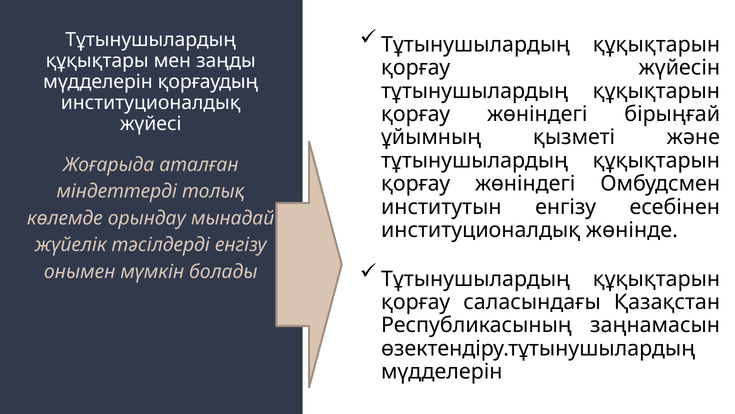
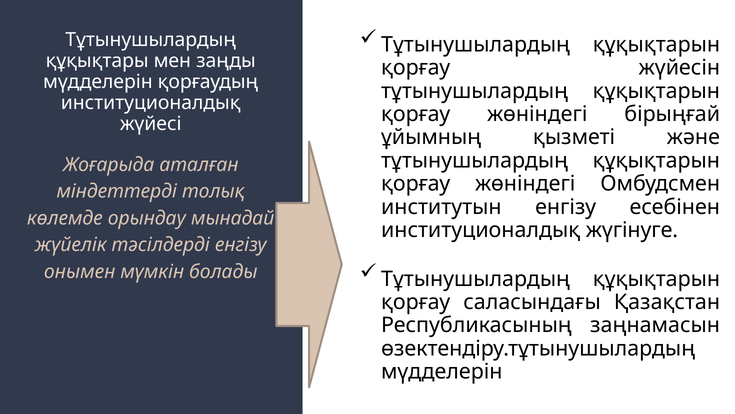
жөнінде: жөнінде -> жүгінуге
